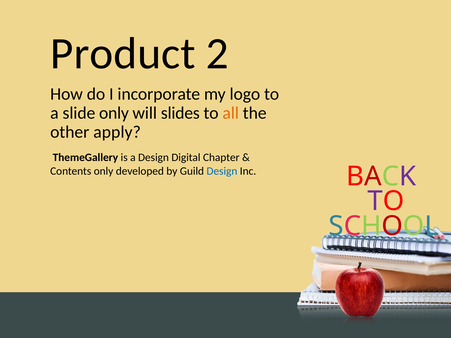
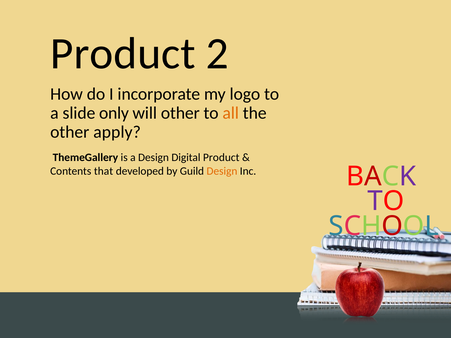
will slides: slides -> other
Digital Chapter: Chapter -> Product
Contents only: only -> that
Design at (222, 171) colour: blue -> orange
